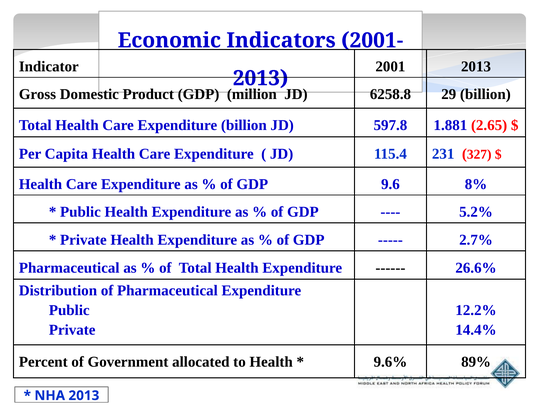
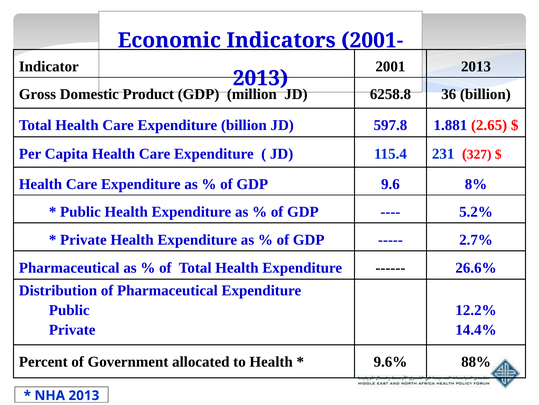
29: 29 -> 36
89%: 89% -> 88%
